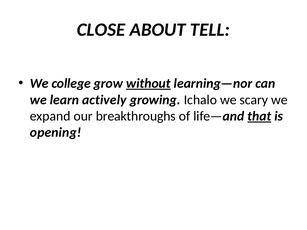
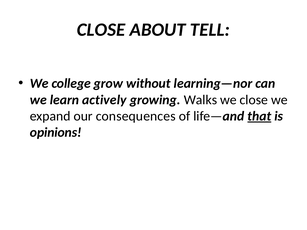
without underline: present -> none
Ichalo: Ichalo -> Walks
we scary: scary -> close
breakthroughs: breakthroughs -> consequences
opening: opening -> opinions
